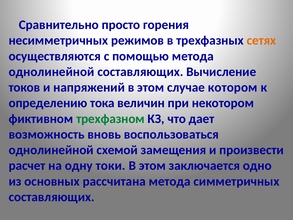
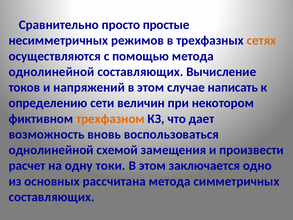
горения: горения -> простые
котором: котором -> написать
тока: тока -> сети
трехфазном colour: green -> orange
